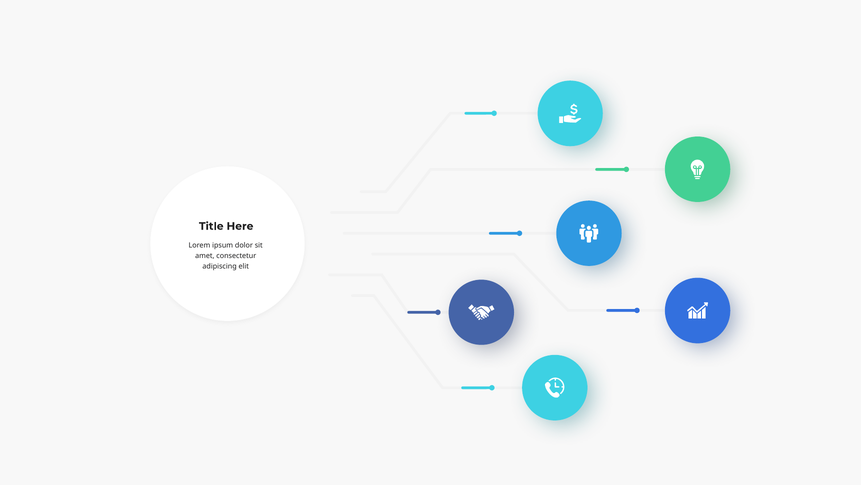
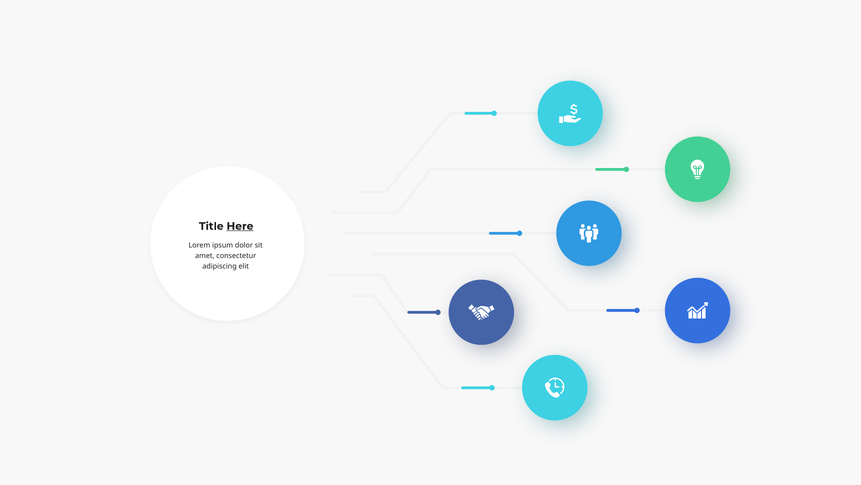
Here underline: none -> present
